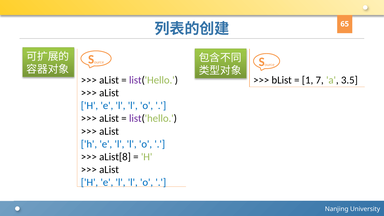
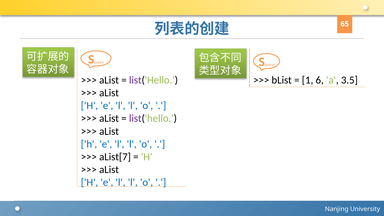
7: 7 -> 6
aList[8: aList[8 -> aList[7
